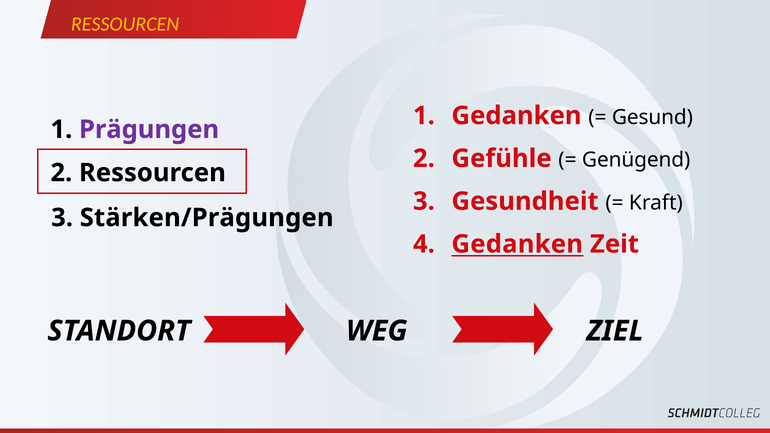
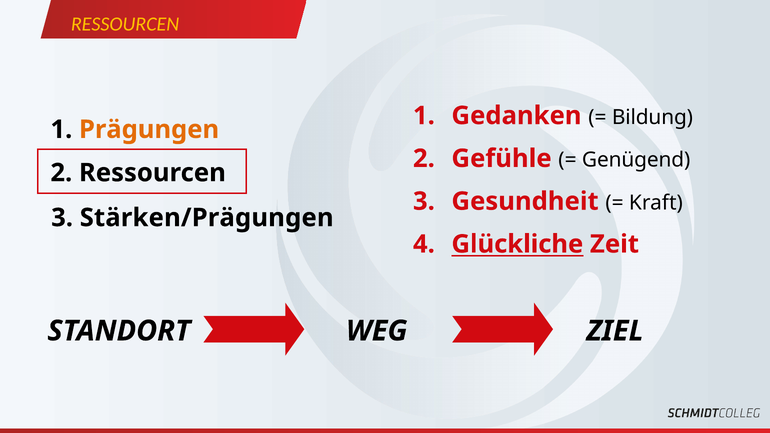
Gesund: Gesund -> Bildung
Prägungen colour: purple -> orange
Gedanken at (517, 244): Gedanken -> Glückliche
